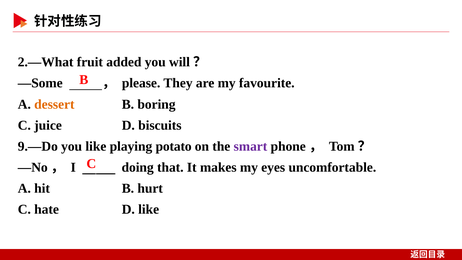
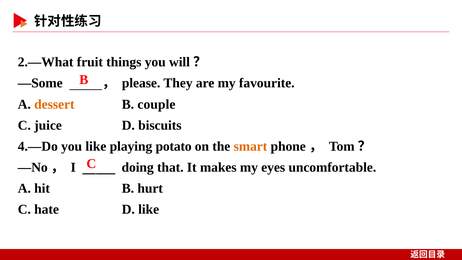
added: added -> things
boring: boring -> couple
9.—Do: 9.—Do -> 4.—Do
smart colour: purple -> orange
